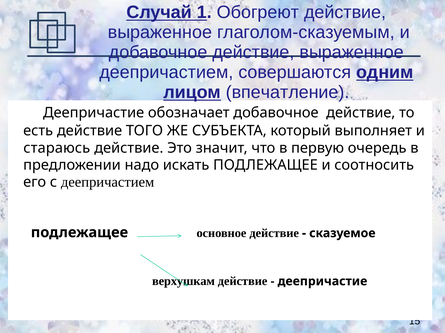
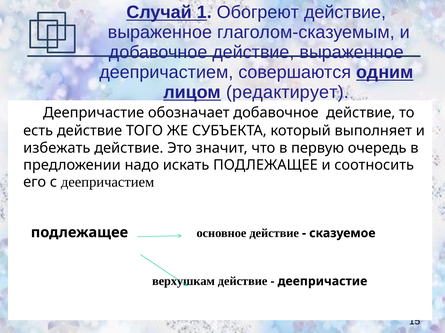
впечатление: впечатление -> редактирует
стараюсь: стараюсь -> избежать
